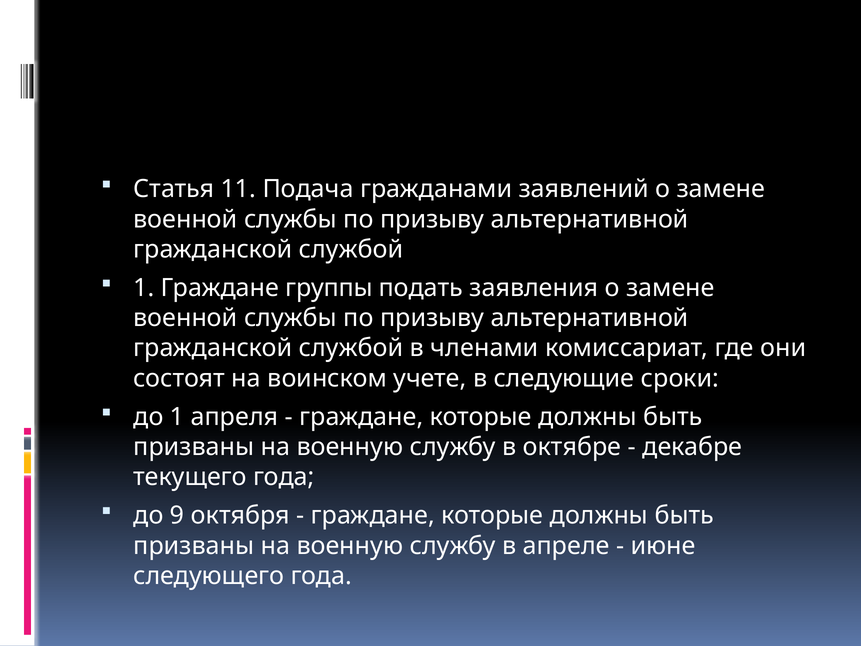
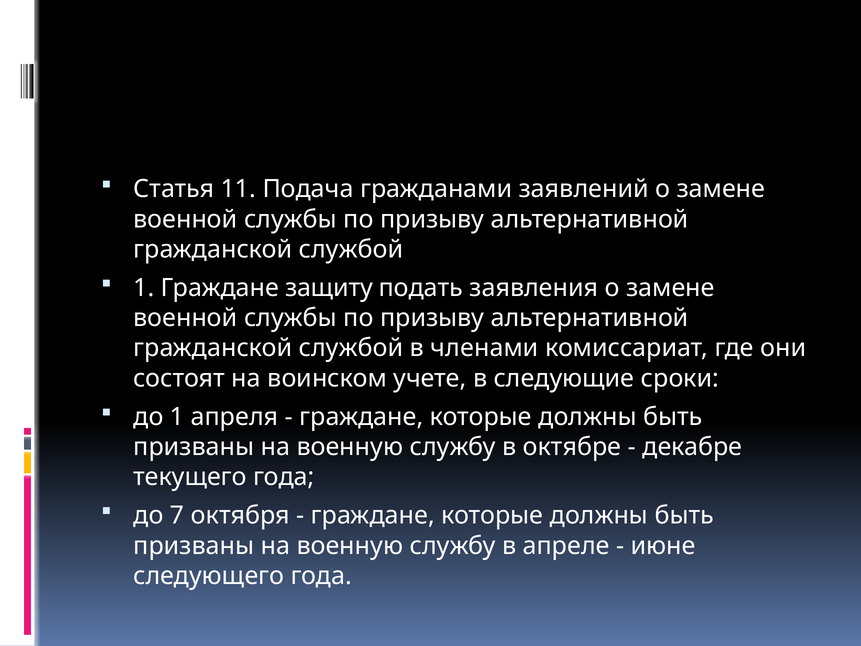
группы: группы -> защиту
9: 9 -> 7
